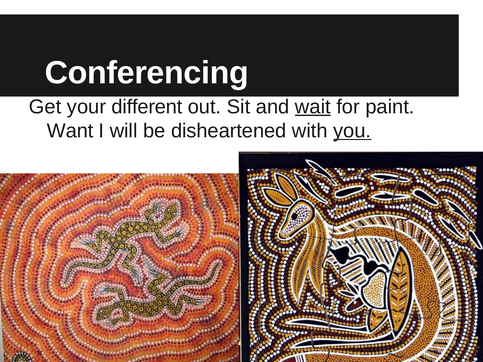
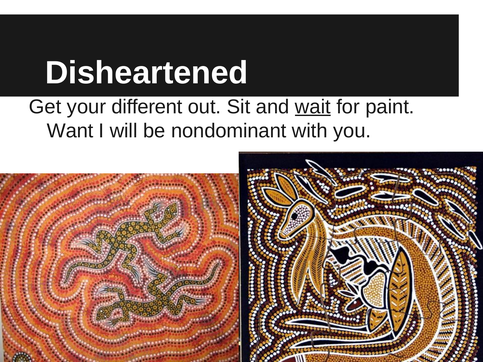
Conferencing: Conferencing -> Disheartened
disheartened: disheartened -> nondominant
you underline: present -> none
